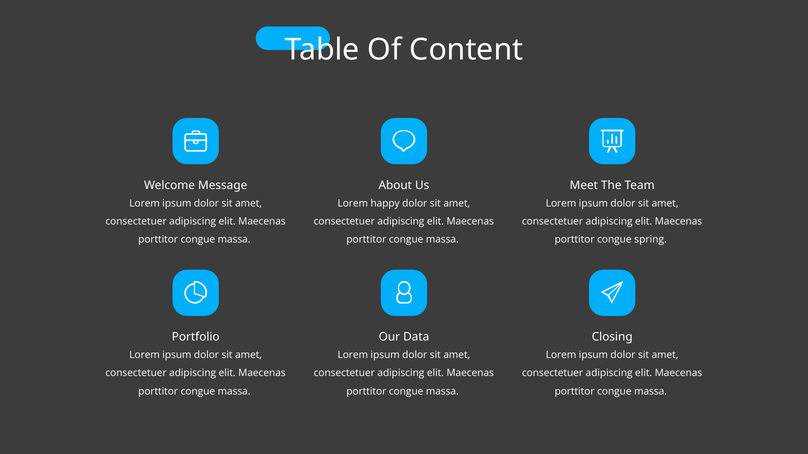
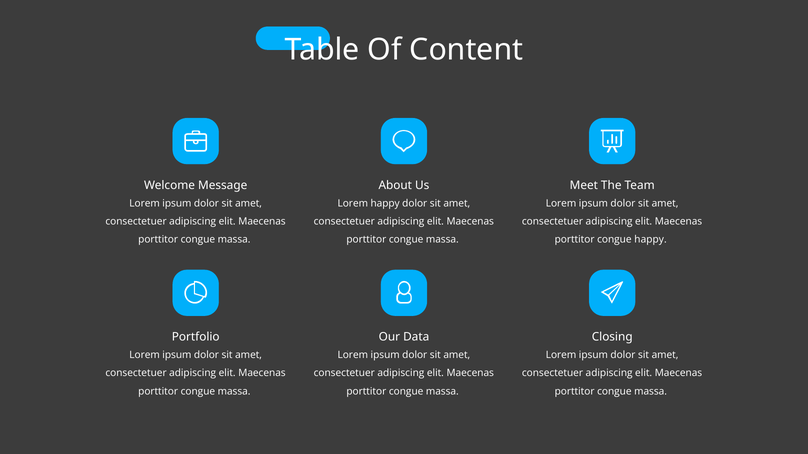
congue spring: spring -> happy
